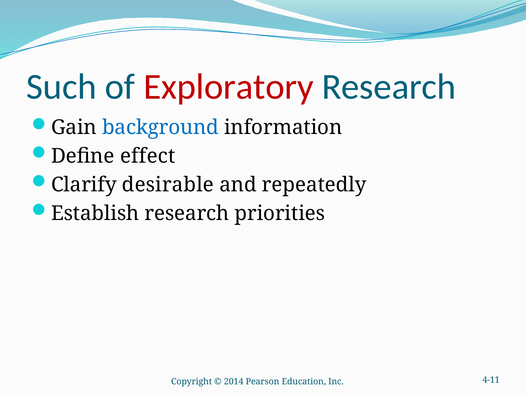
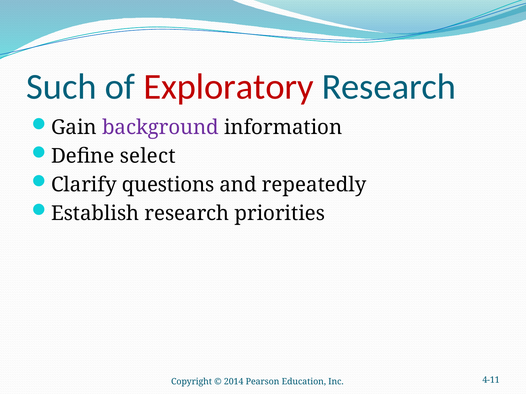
background colour: blue -> purple
effect: effect -> select
desirable: desirable -> questions
